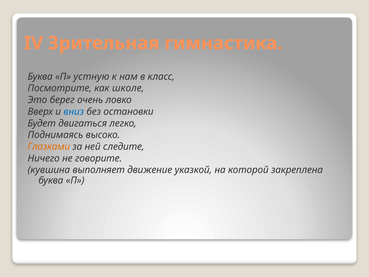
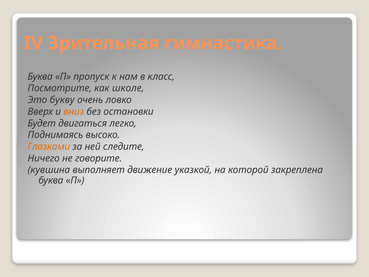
устную: устную -> пропуск
берег: берег -> букву
вниз colour: blue -> orange
